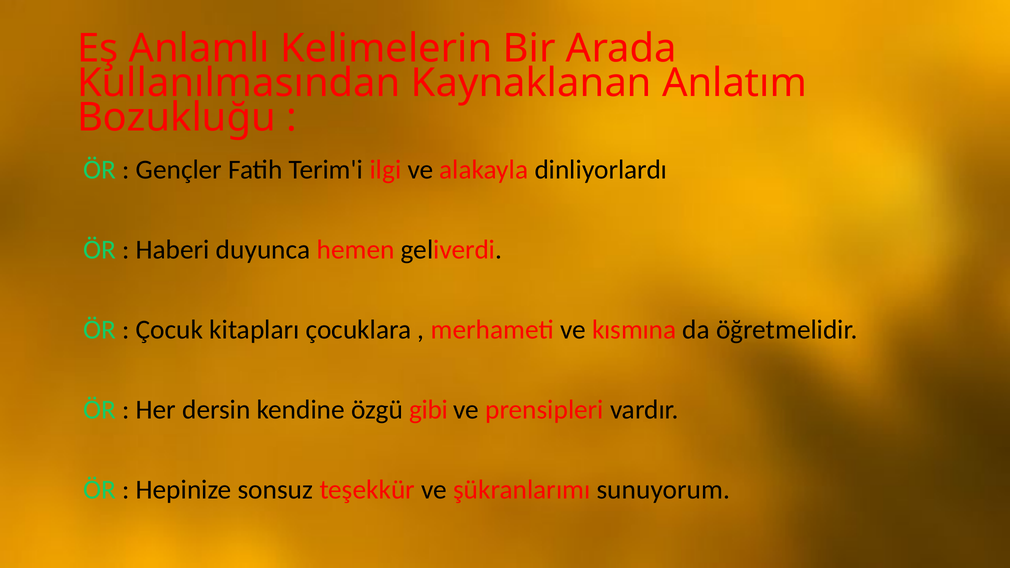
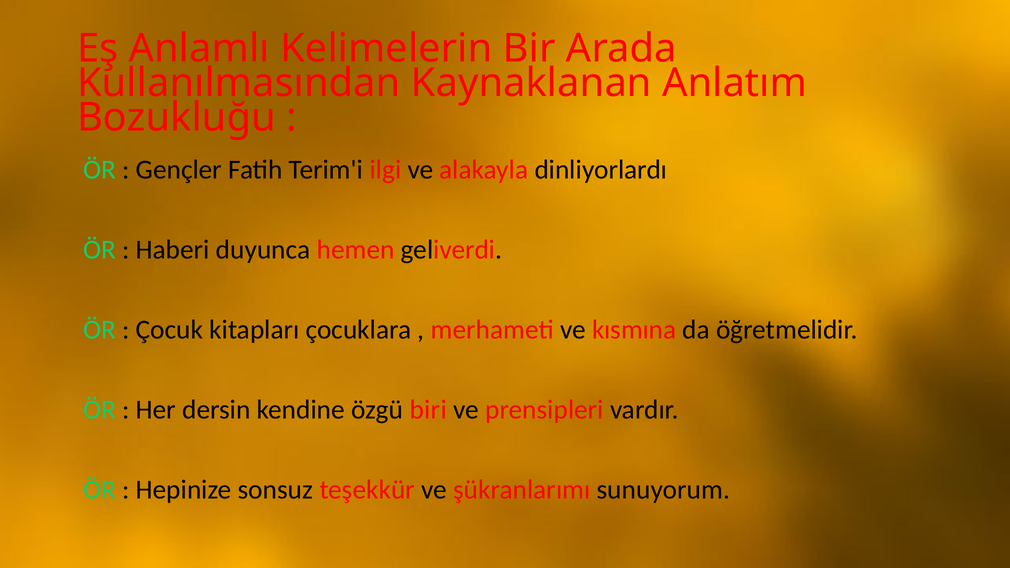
gibi: gibi -> biri
